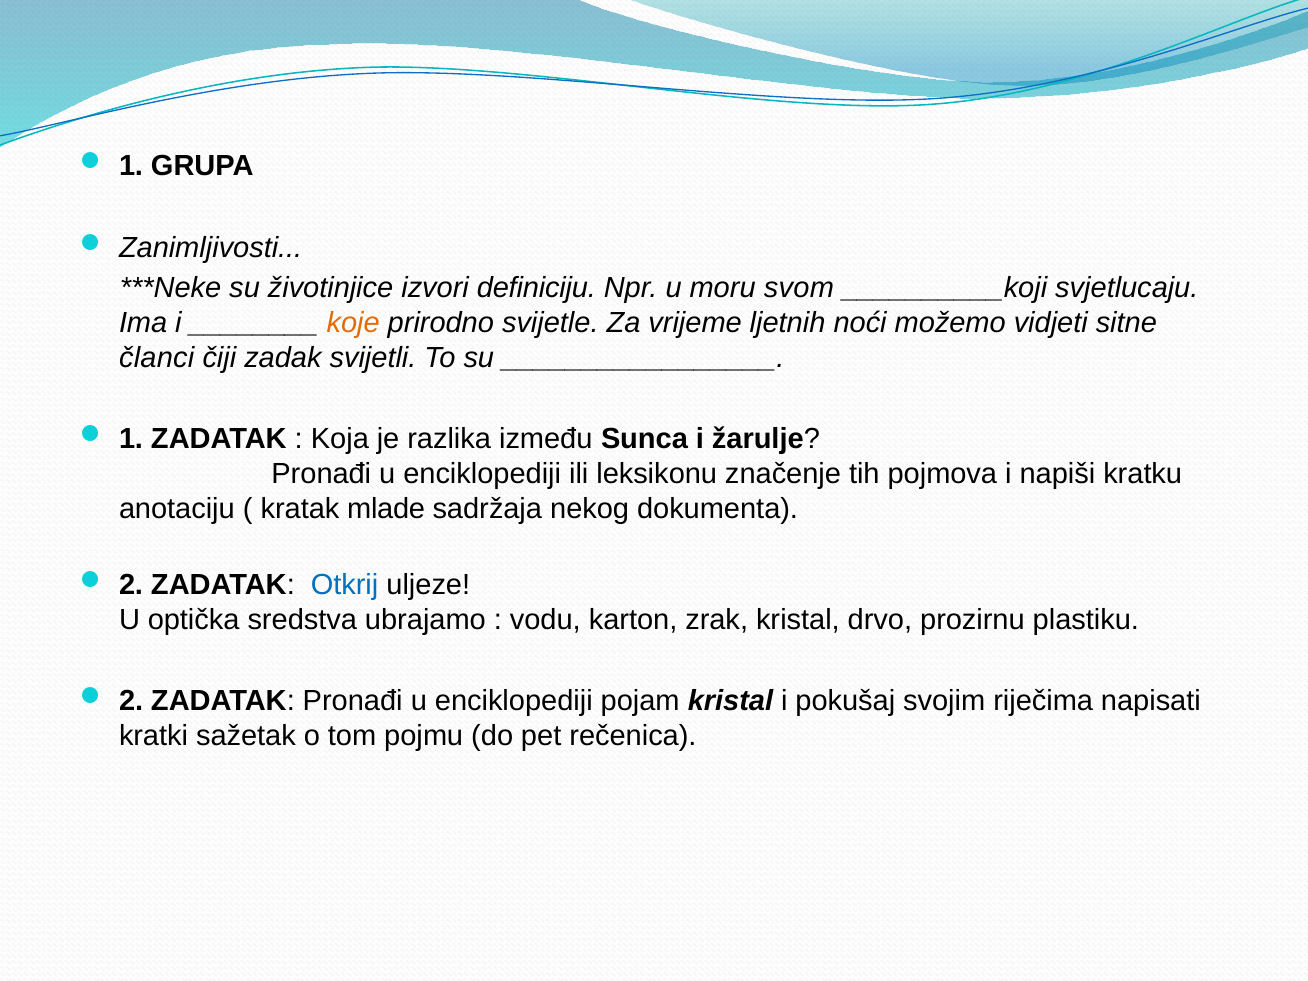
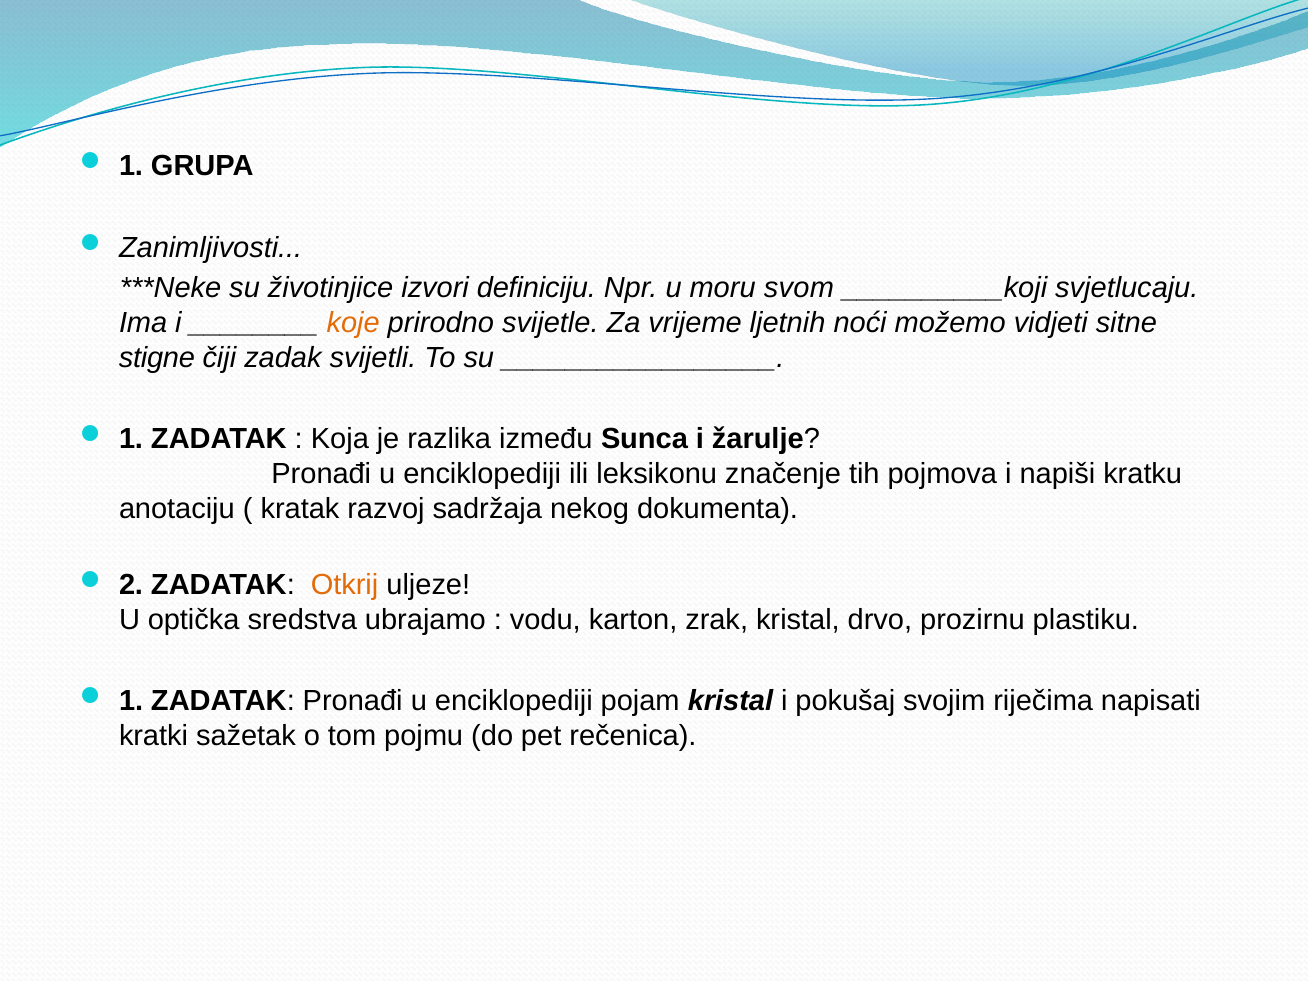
članci: članci -> stigne
mlade: mlade -> razvoj
Otkrij colour: blue -> orange
2 at (131, 701): 2 -> 1
